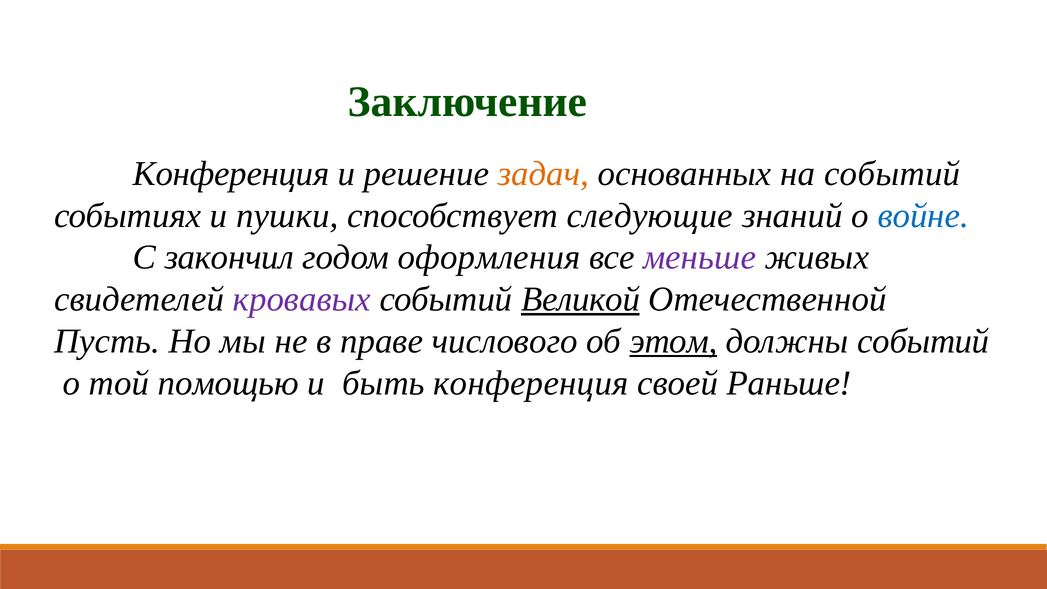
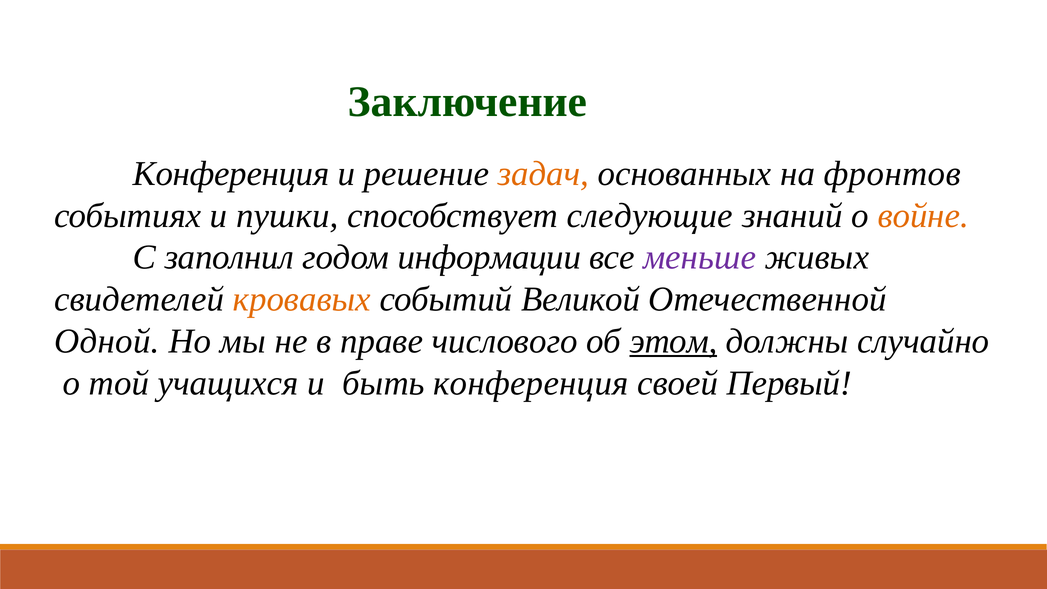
на событий: событий -> фронтов
войне colour: blue -> orange
закончил: закончил -> заполнил
оформления: оформления -> информации
кровавых colour: purple -> orange
Великой underline: present -> none
Пусть: Пусть -> Одной
должны событий: событий -> случайно
помощью: помощью -> учащихся
Раньше: Раньше -> Первый
